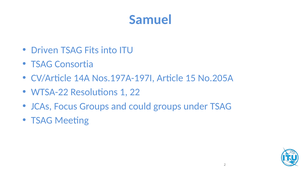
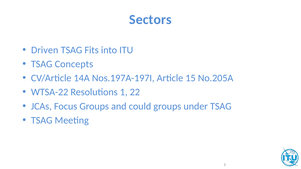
Samuel: Samuel -> Sectors
Consortia: Consortia -> Concepts
